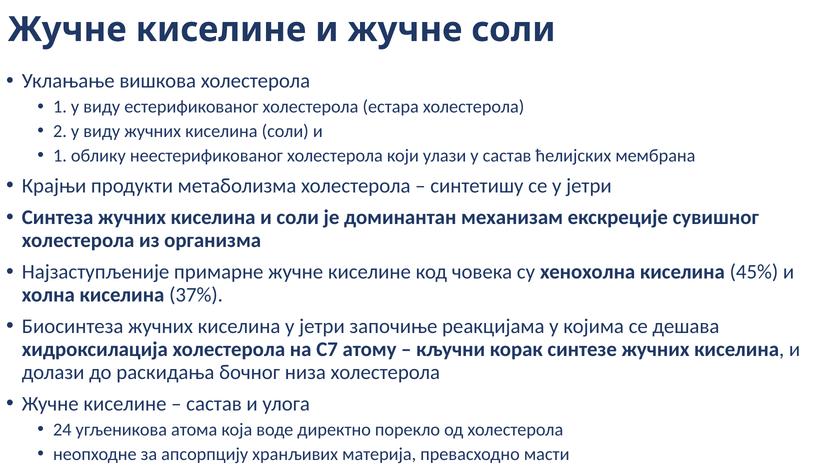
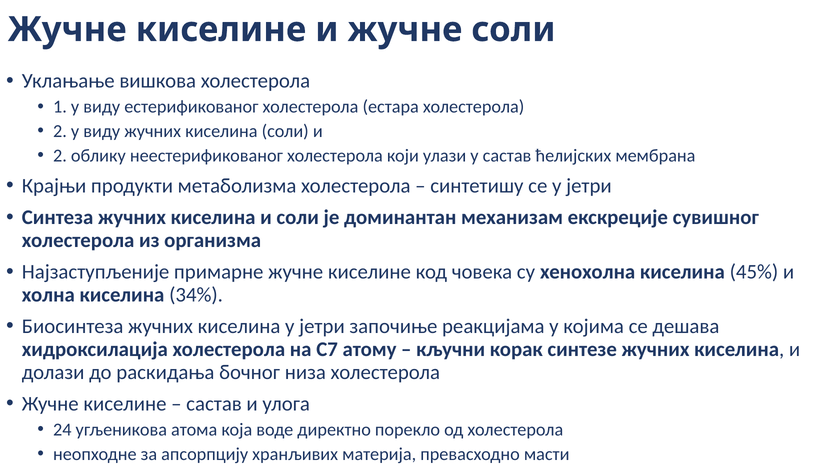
1 at (60, 156): 1 -> 2
37%: 37% -> 34%
